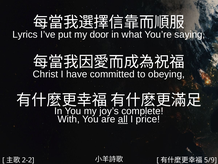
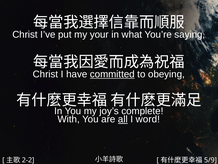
Lyrics at (25, 34): Lyrics -> Christ
door: door -> your
committed underline: none -> present
price: price -> word
